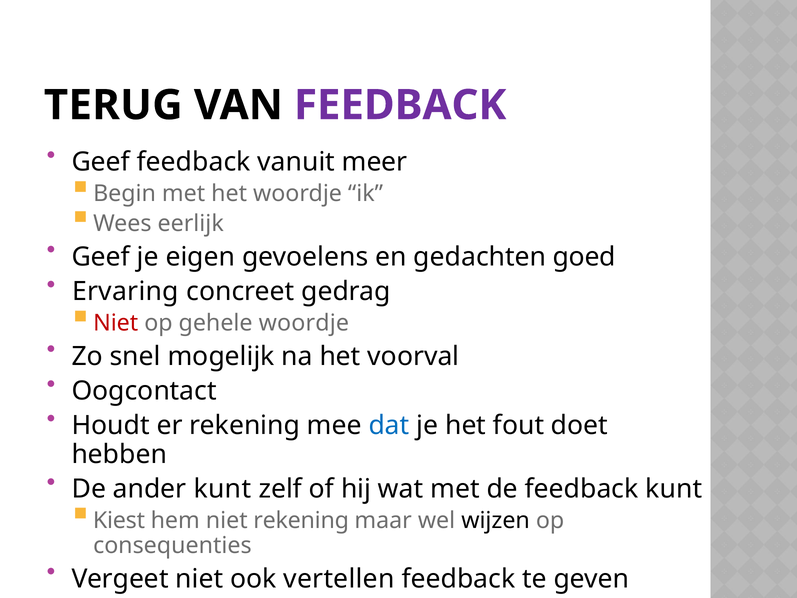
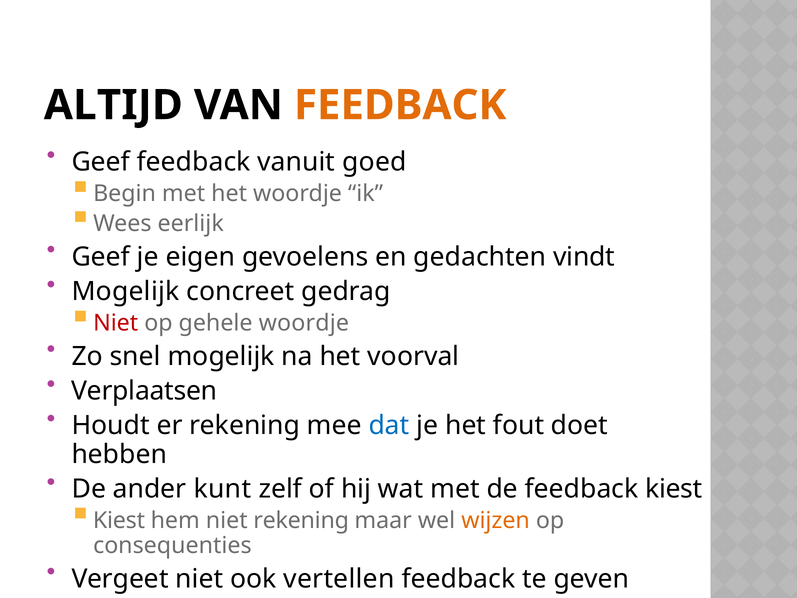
TERUG: TERUG -> ALTIJD
FEEDBACK at (400, 105) colour: purple -> orange
meer: meer -> goed
goed: goed -> vindt
Ervaring at (125, 291): Ervaring -> Mogelijk
Oogcontact: Oogcontact -> Verplaatsen
feedback kunt: kunt -> kiest
wijzen colour: black -> orange
